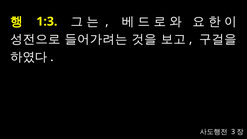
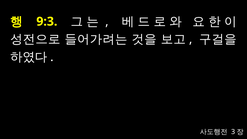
1:3: 1:3 -> 9:3
